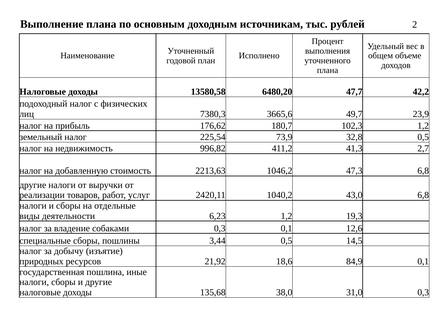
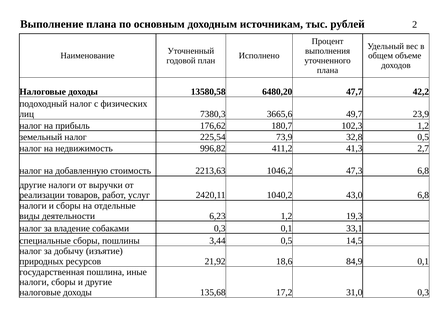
12,6: 12,6 -> 33,1
38,0: 38,0 -> 17,2
